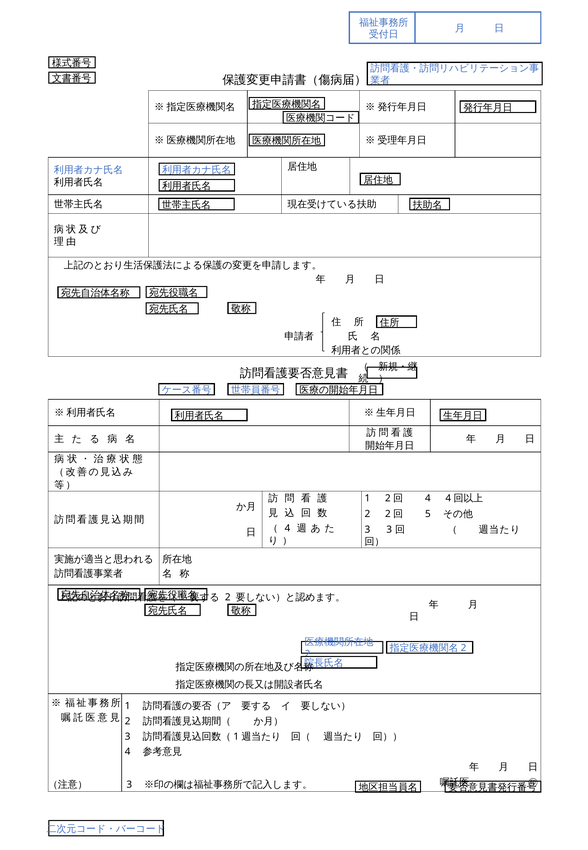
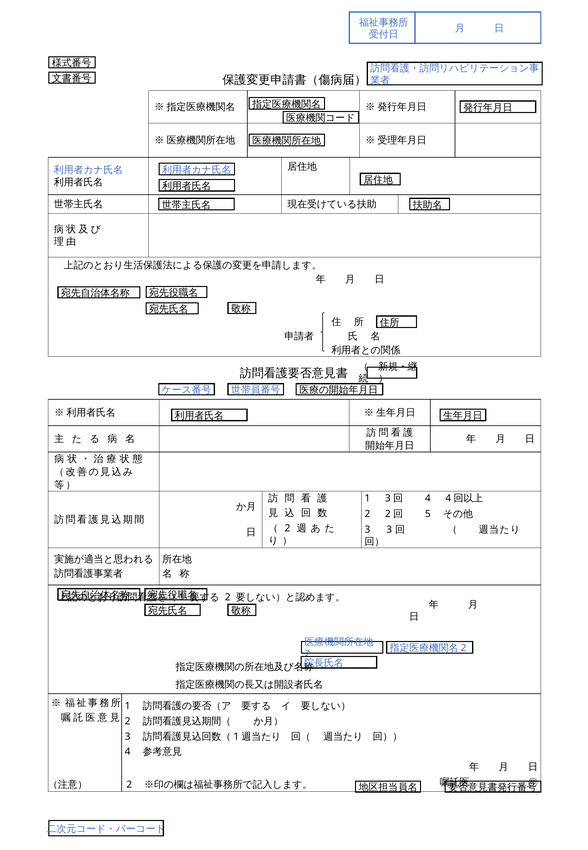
1 2: 2 -> 3
4 at (287, 528): 4 -> 2
3 at (129, 784): 3 -> 2
